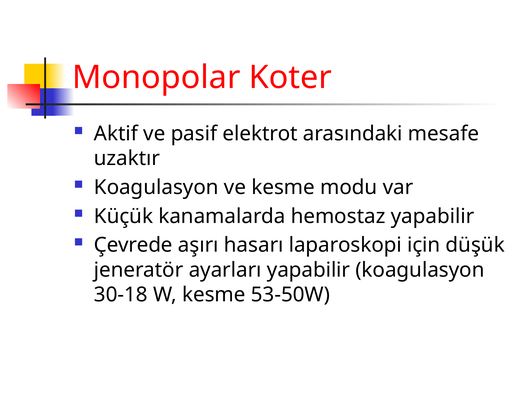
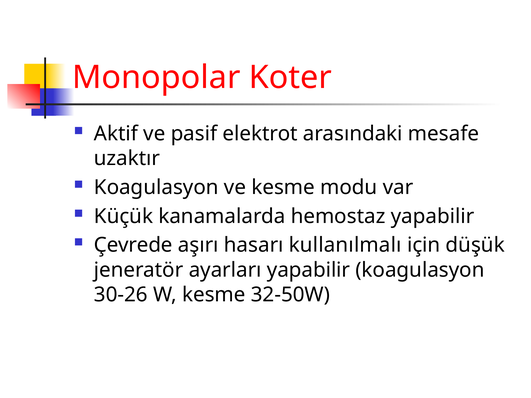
laparoskopi: laparoskopi -> kullanılmalı
30-18: 30-18 -> 30-26
53-50W: 53-50W -> 32-50W
